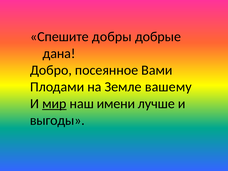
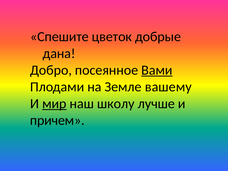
добры: добры -> цветок
Вами underline: none -> present
имени: имени -> школу
выгоды: выгоды -> причем
